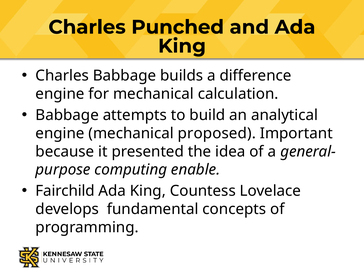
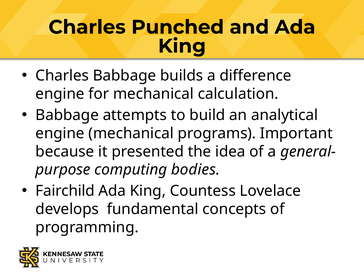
proposed: proposed -> programs
enable: enable -> bodies
